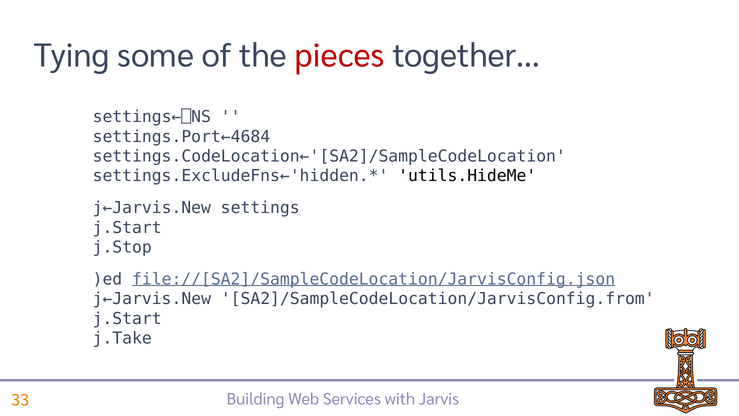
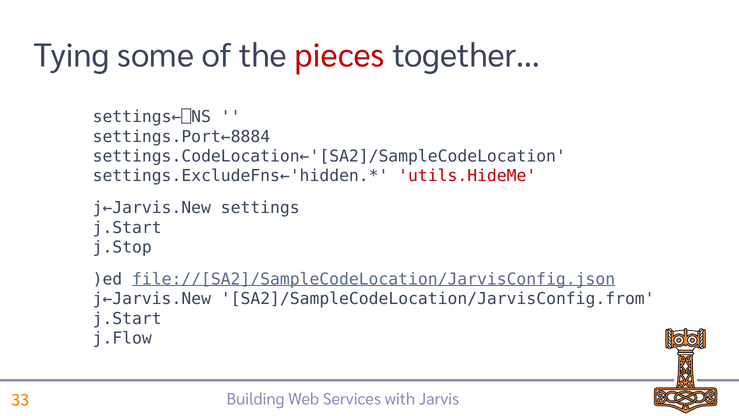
settings.Port←4684: settings.Port←4684 -> settings.Port←8884
utils.HideMe colour: black -> red
j.Take: j.Take -> j.Flow
